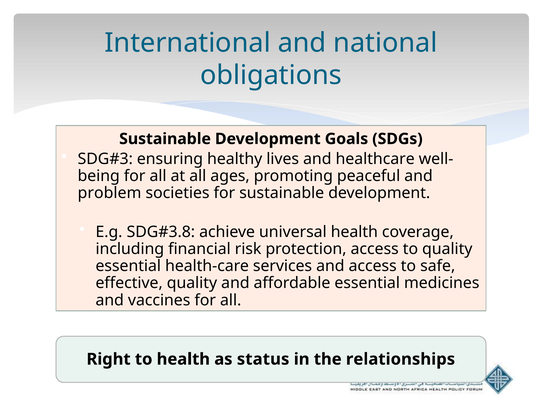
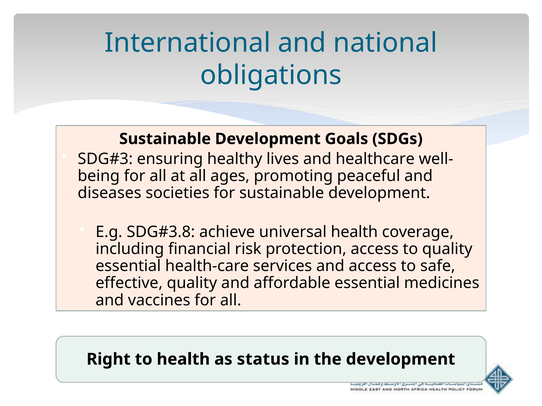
problem: problem -> diseases
the relationships: relationships -> development
